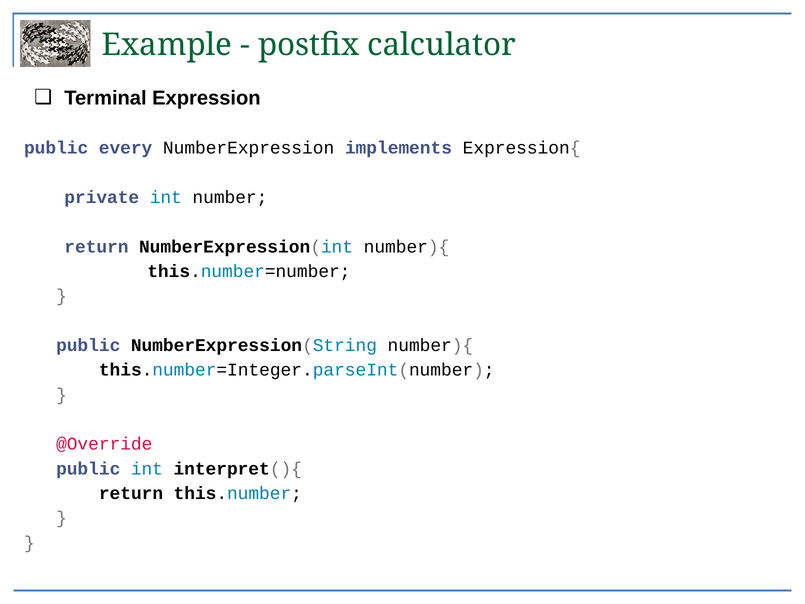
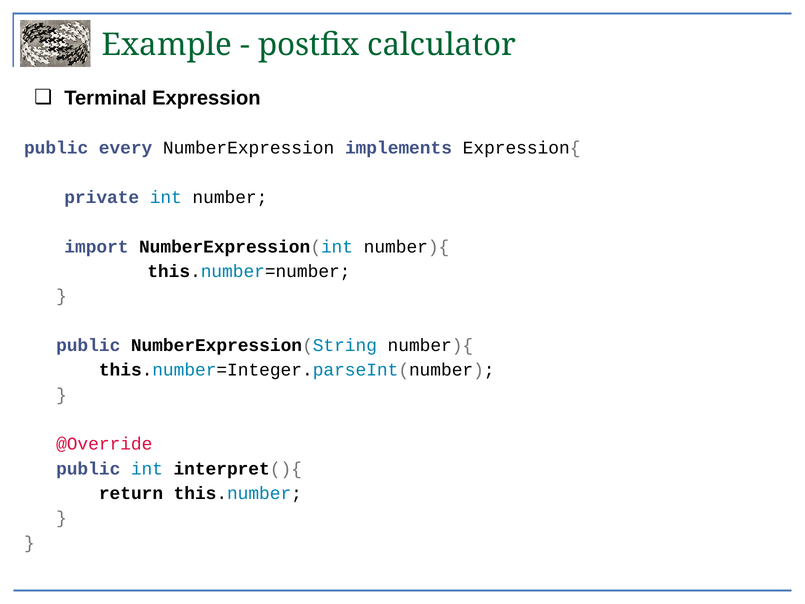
return at (96, 247): return -> import
